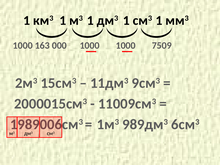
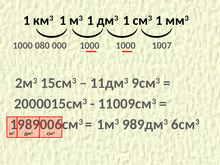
163: 163 -> 080
7509: 7509 -> 1007
